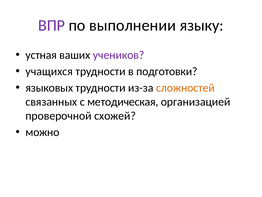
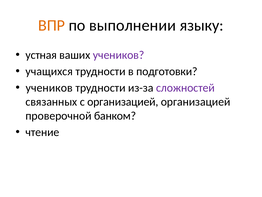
ВПР colour: purple -> orange
языковых at (49, 88): языковых -> учеников
сложностей colour: orange -> purple
с методическая: методическая -> организацией
схожей: схожей -> банком
можно: можно -> чтение
